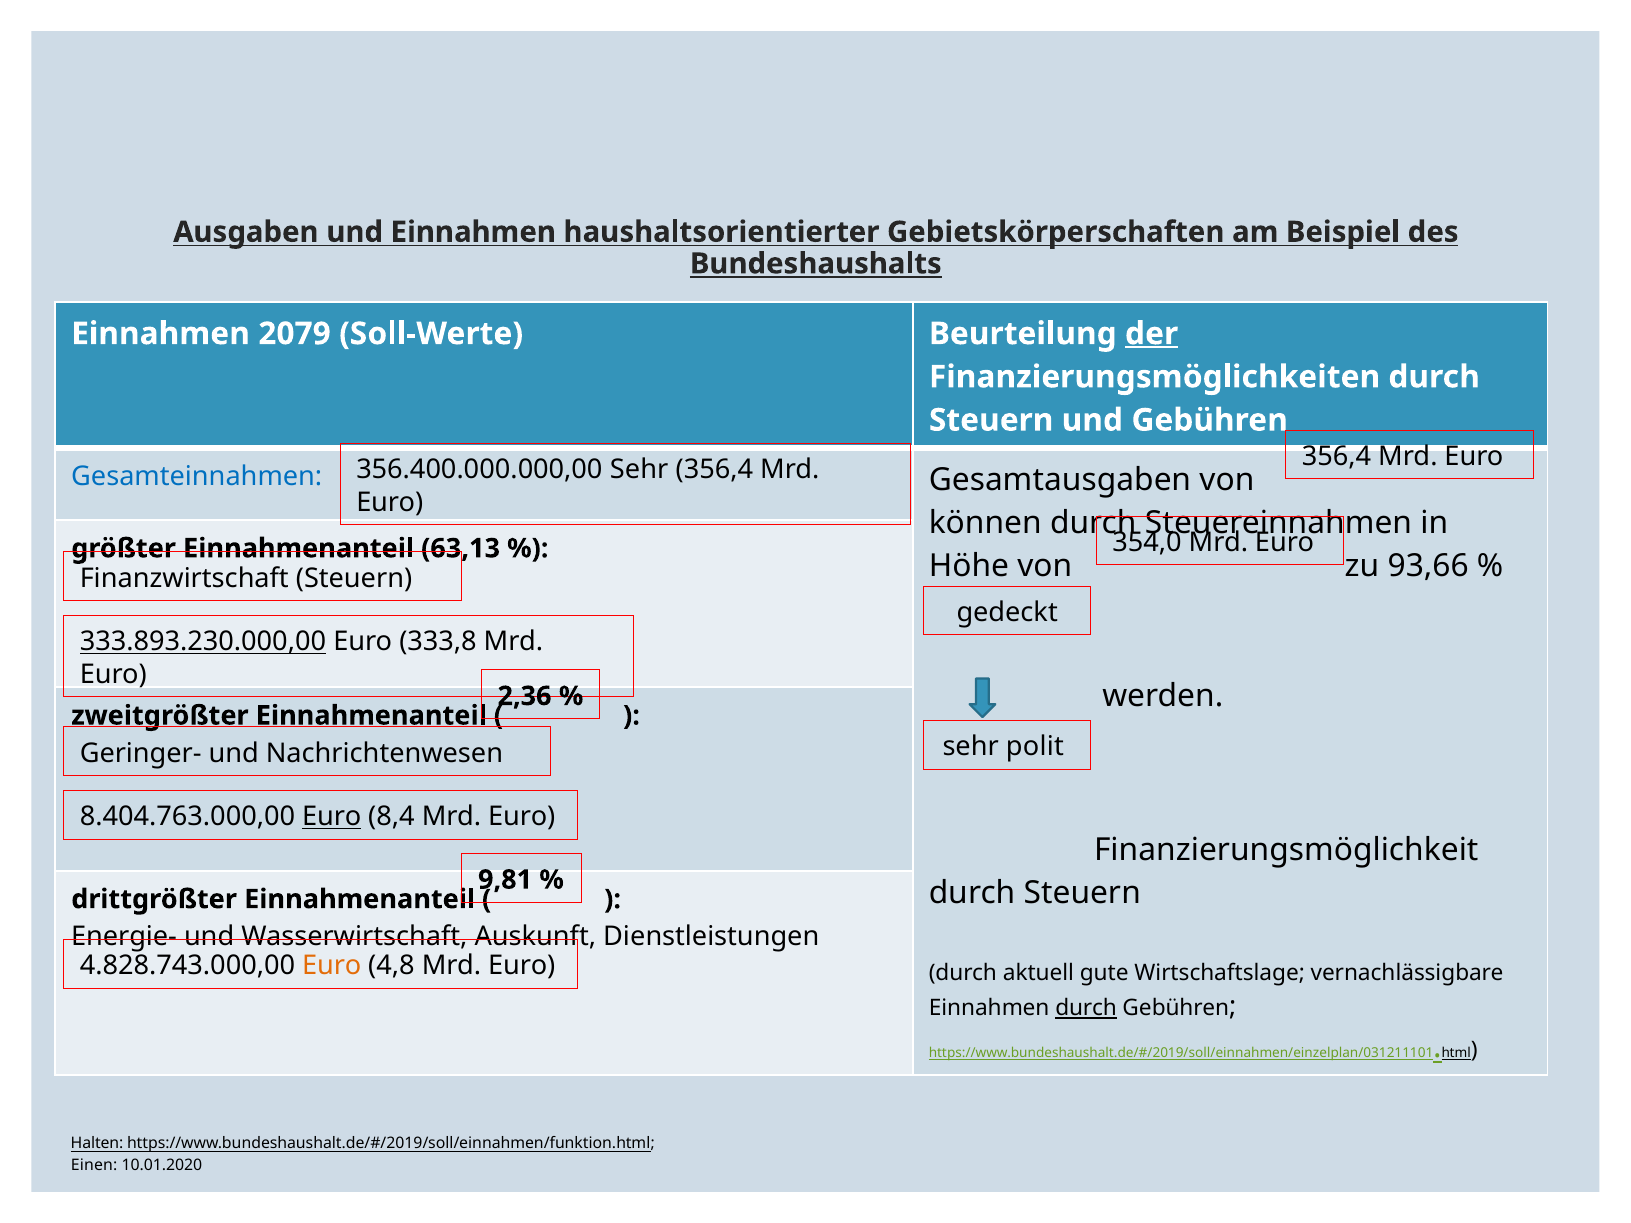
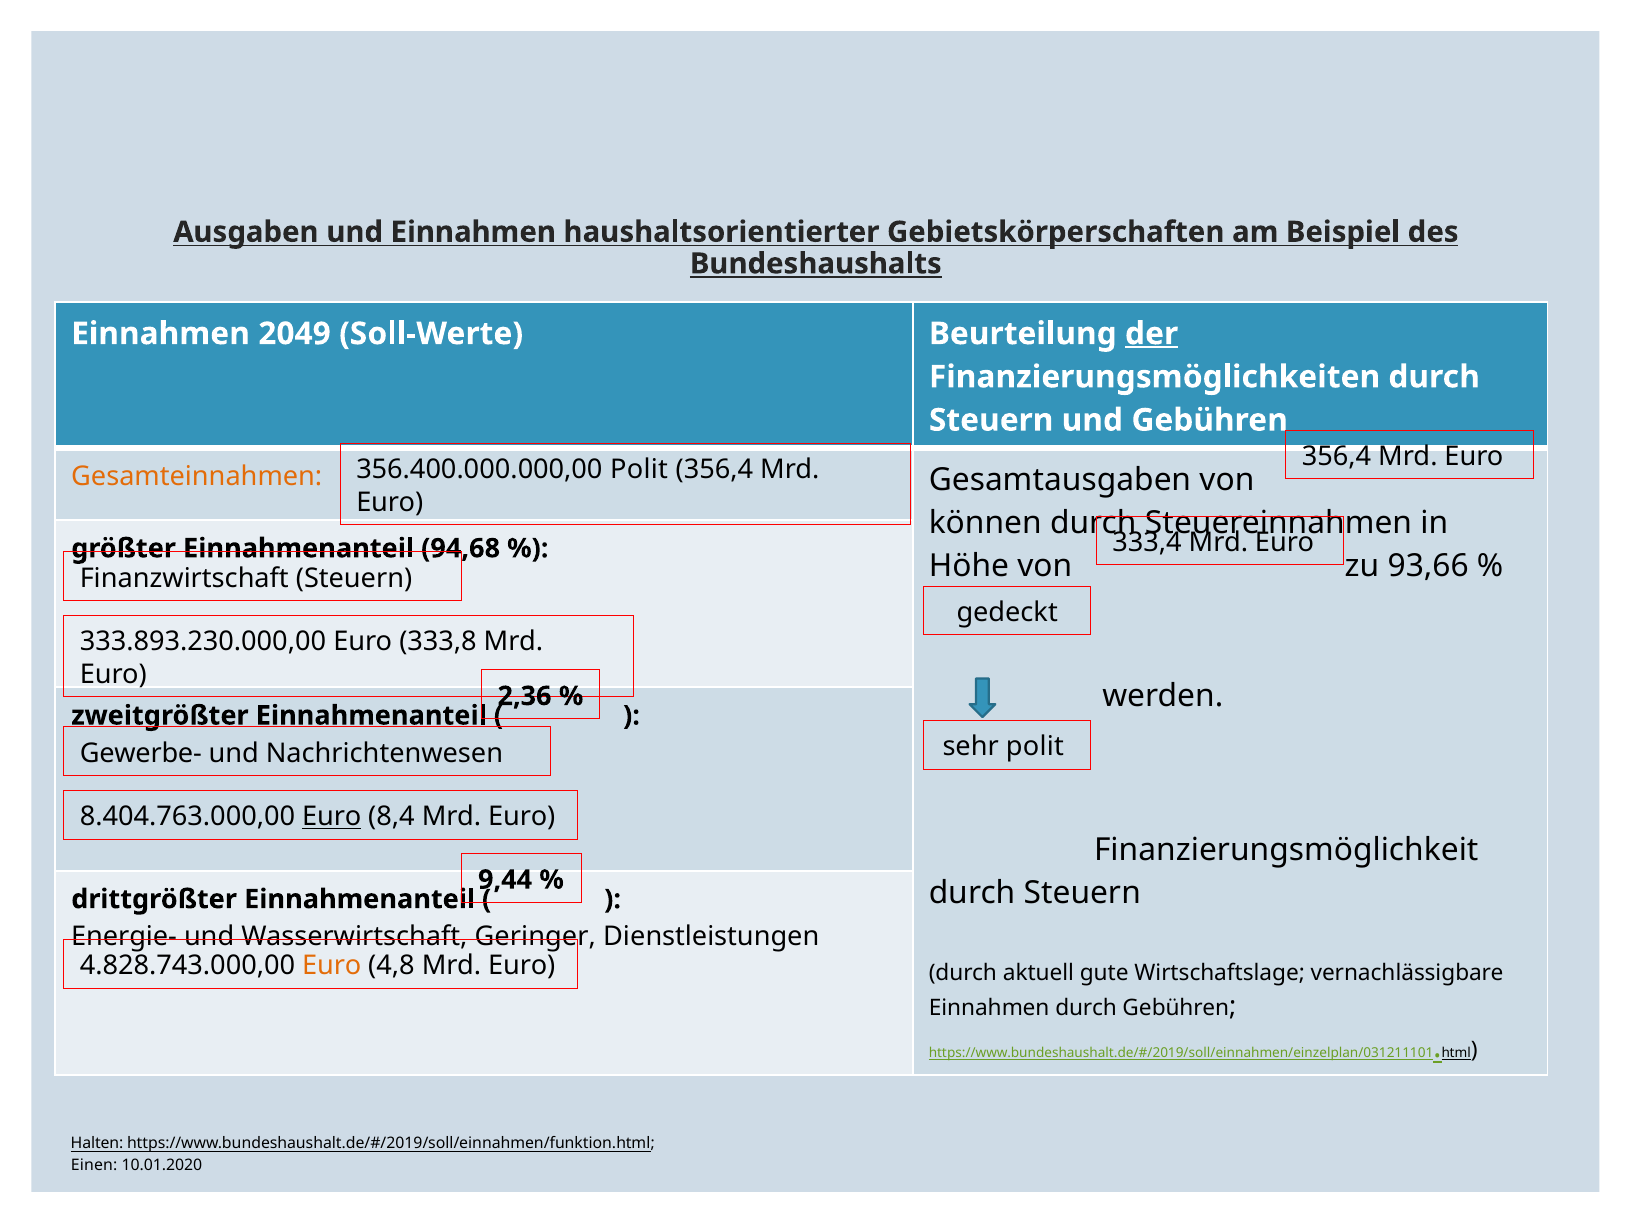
2079: 2079 -> 2049
356.400.000.000,00 Sehr: Sehr -> Polit
Gesamteinnahmen colour: blue -> orange
354,0: 354,0 -> 333,4
63,13: 63,13 -> 94,68
333.893.230.000,00 underline: present -> none
Geringer-: Geringer- -> Gewerbe-
9,81: 9,81 -> 9,44
Auskunft: Auskunft -> Geringer
durch at (1086, 1009) underline: present -> none
